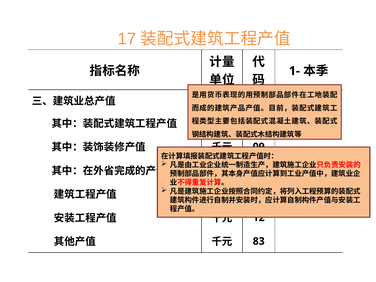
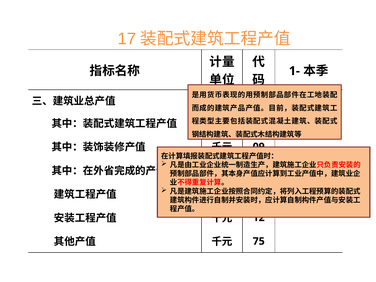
83: 83 -> 75
